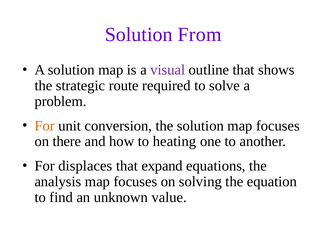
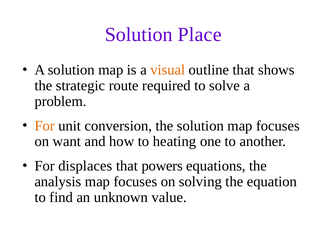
From: From -> Place
visual colour: purple -> orange
there: there -> want
expand: expand -> powers
